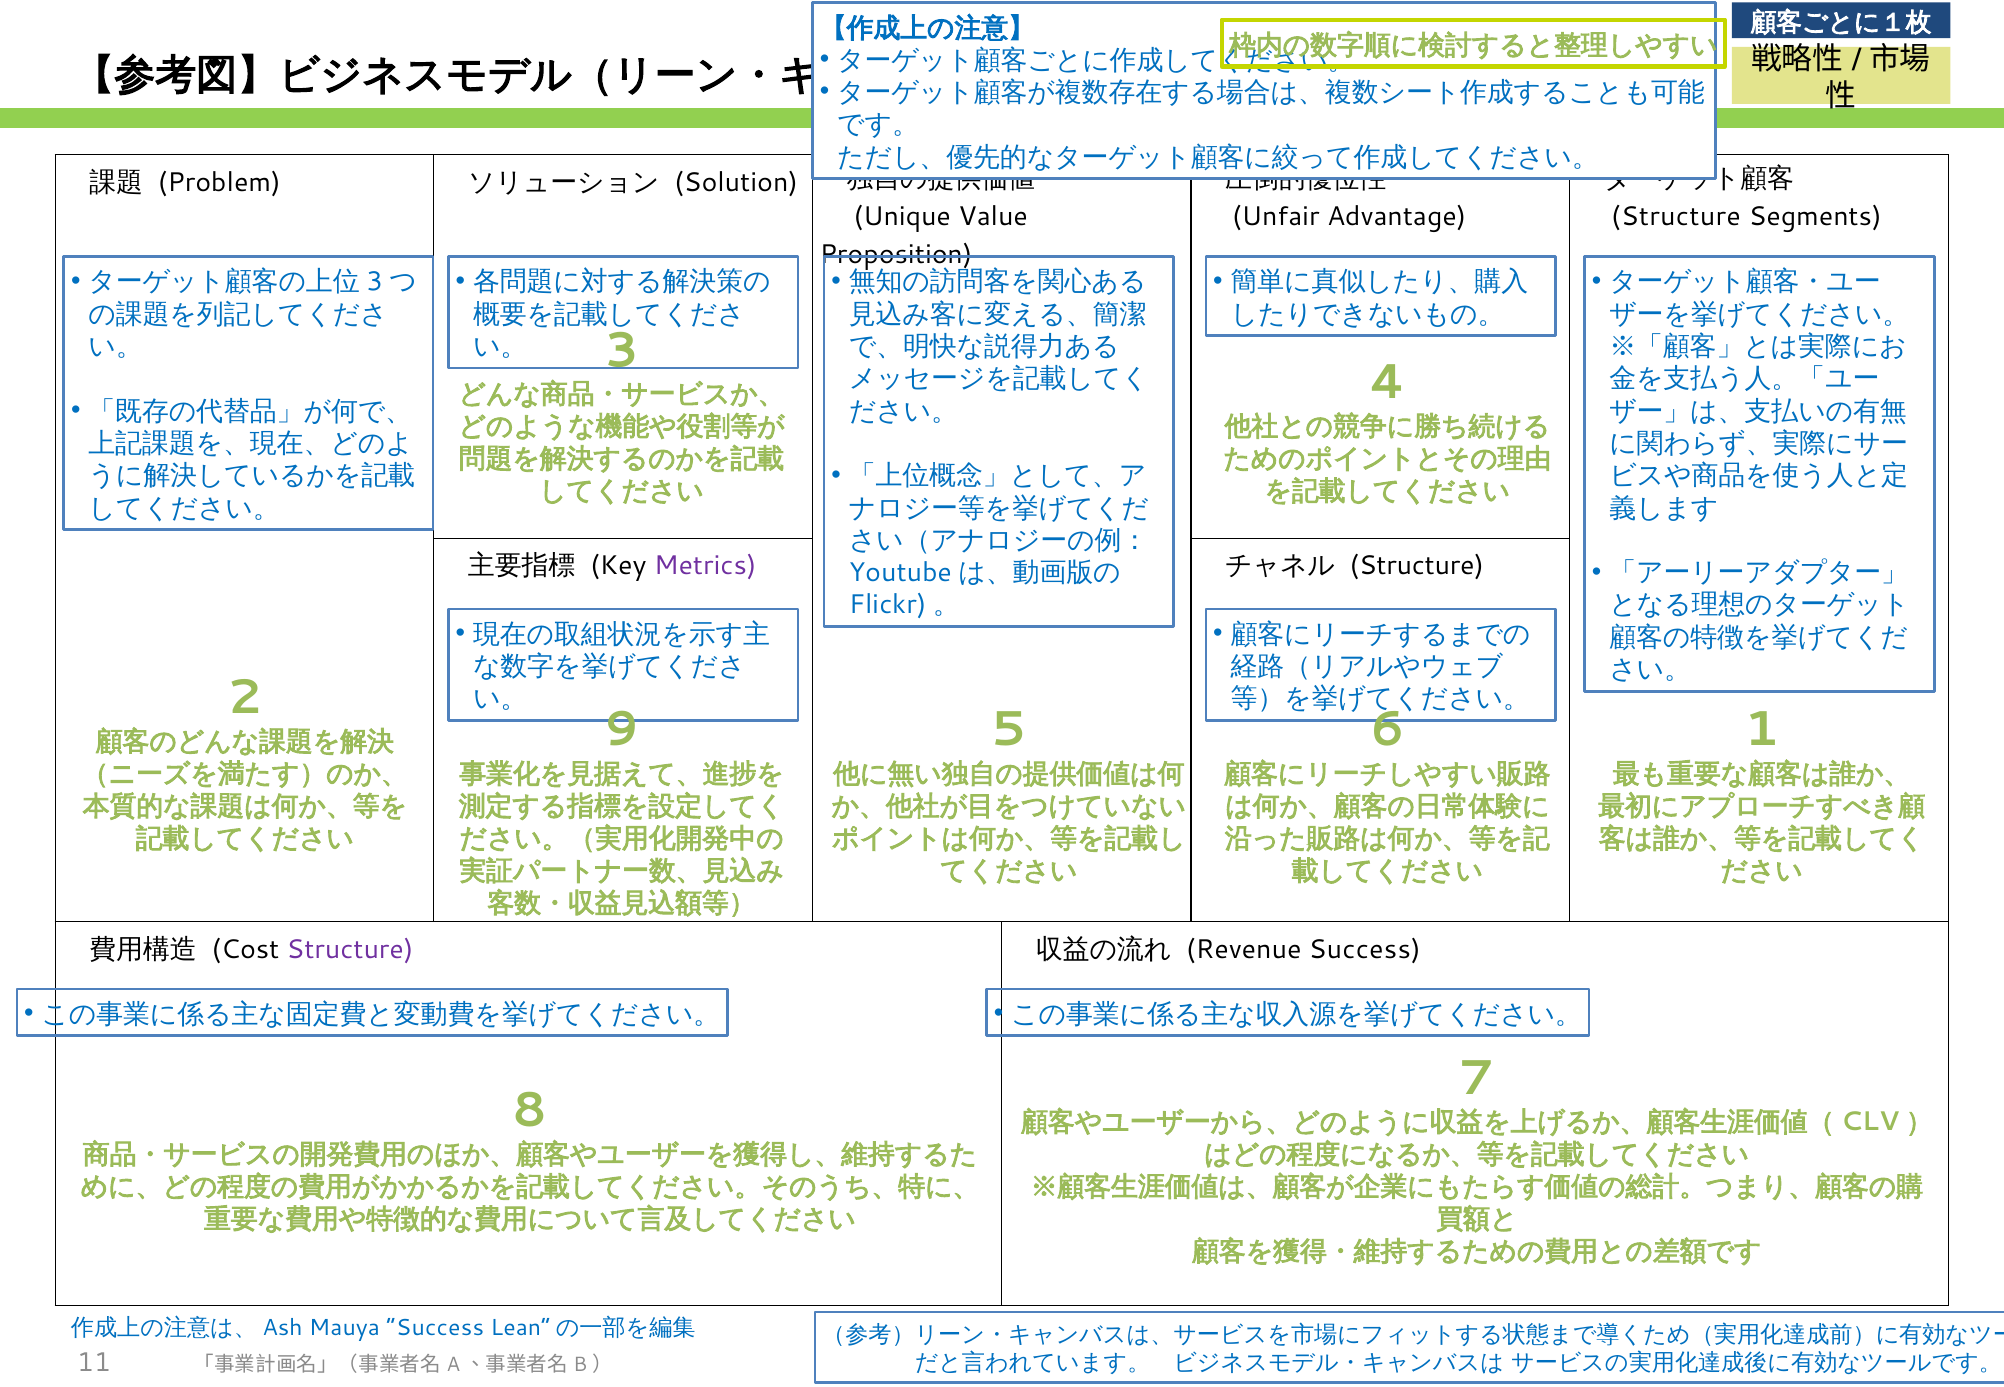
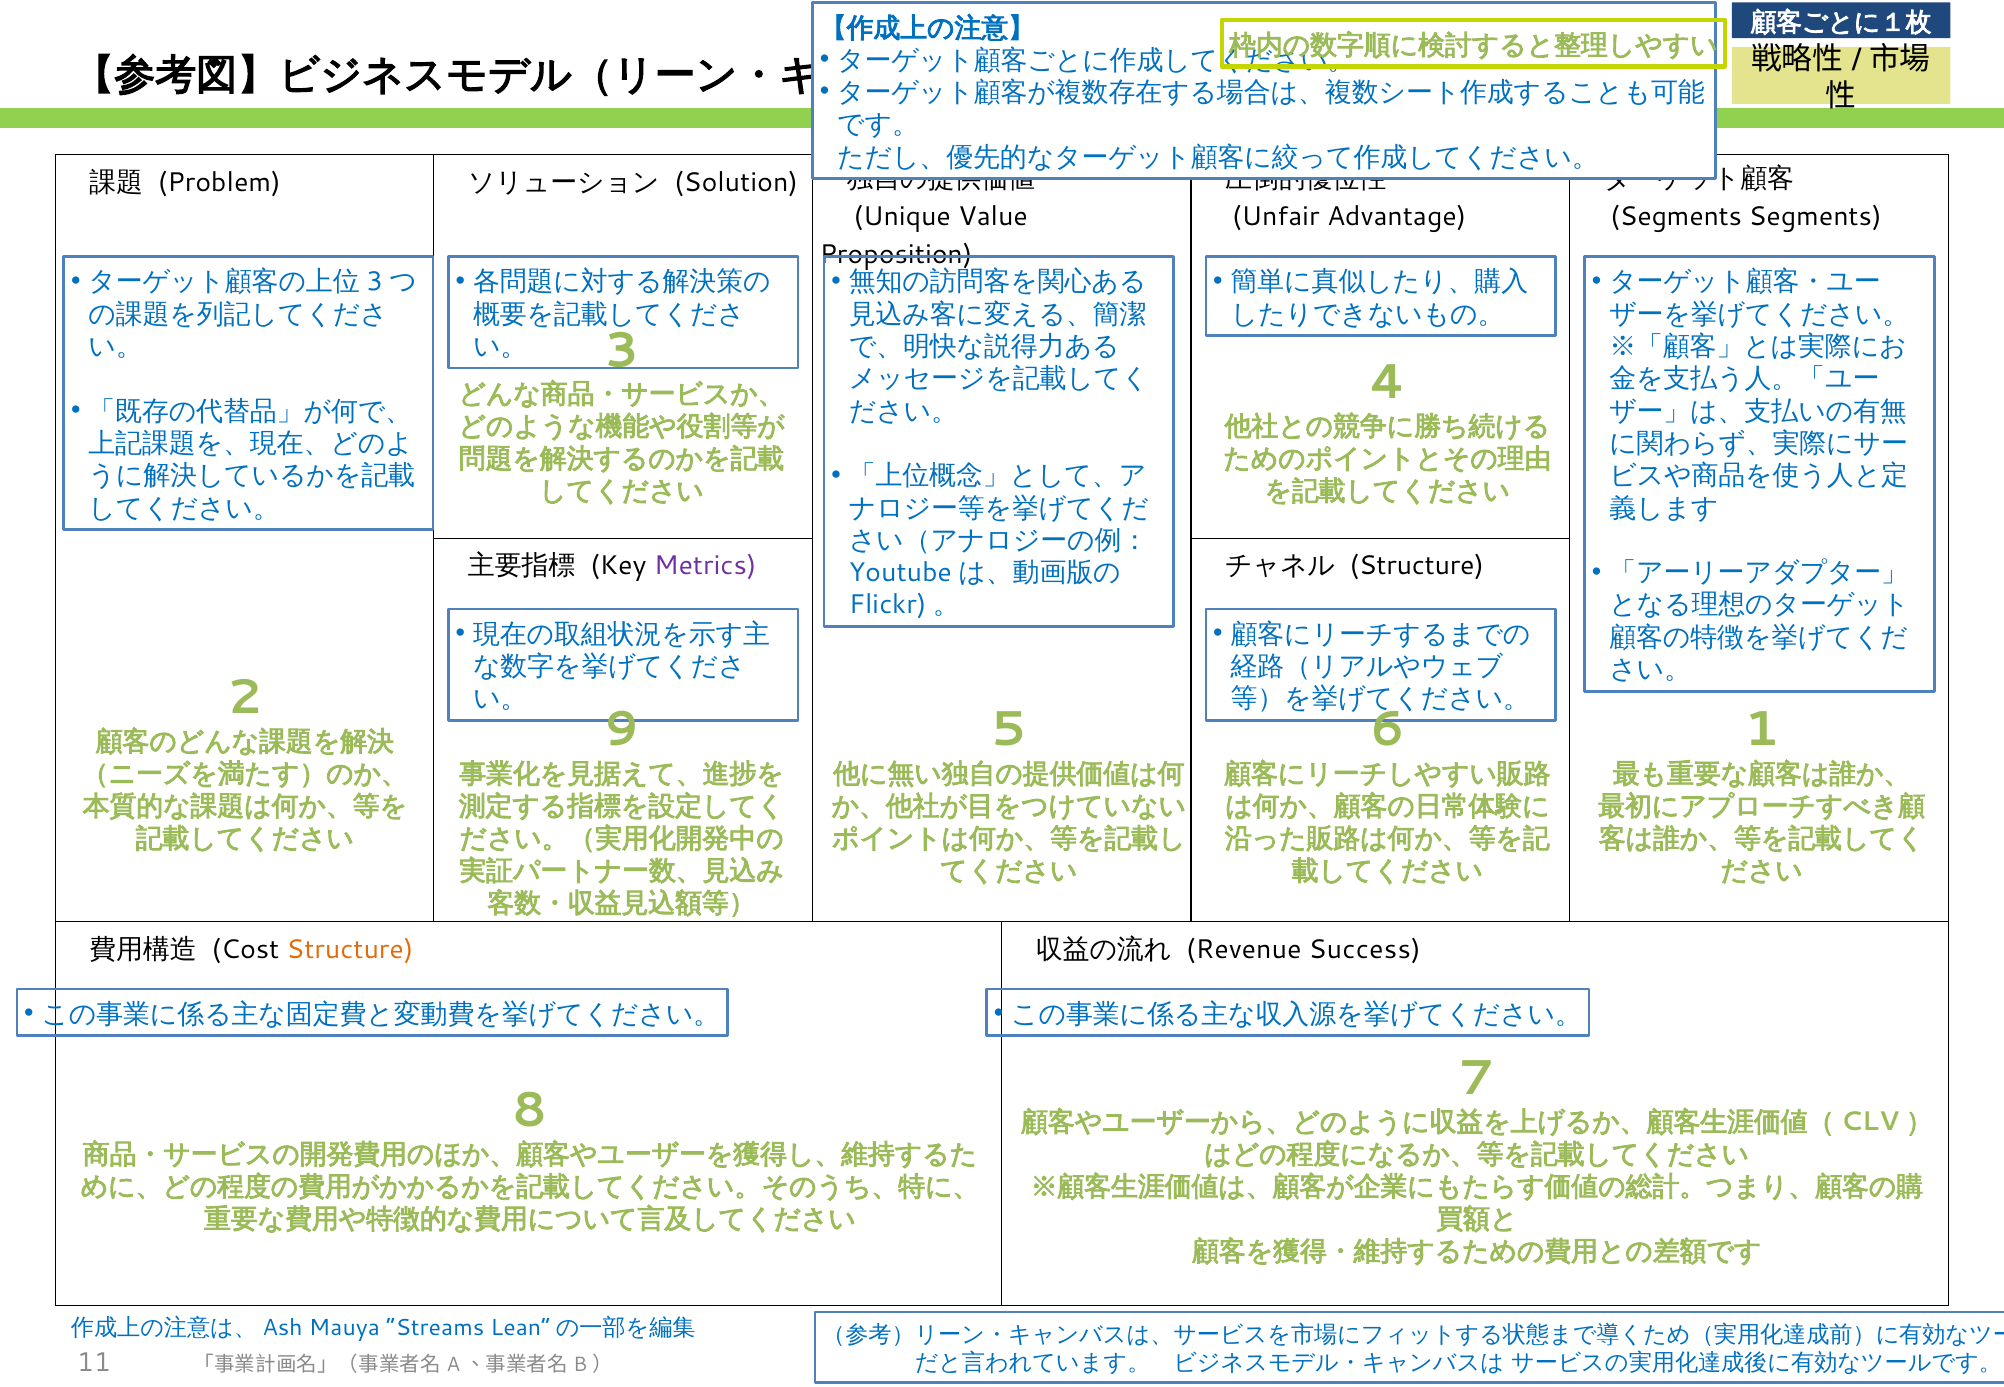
Structure at (1676, 216): Structure -> Segments
Structure at (350, 950) colour: purple -> orange
”Success: ”Success -> ”Streams
